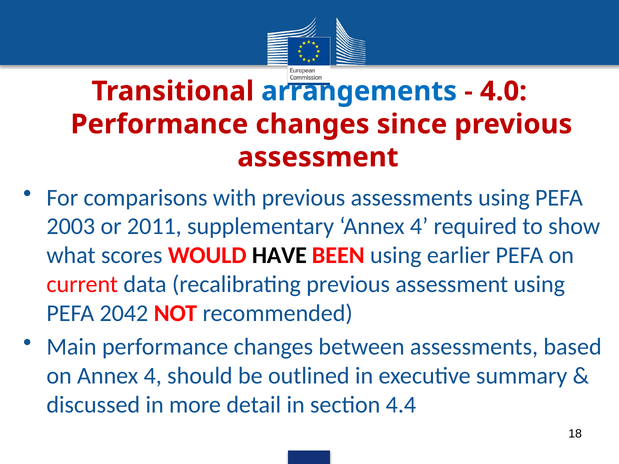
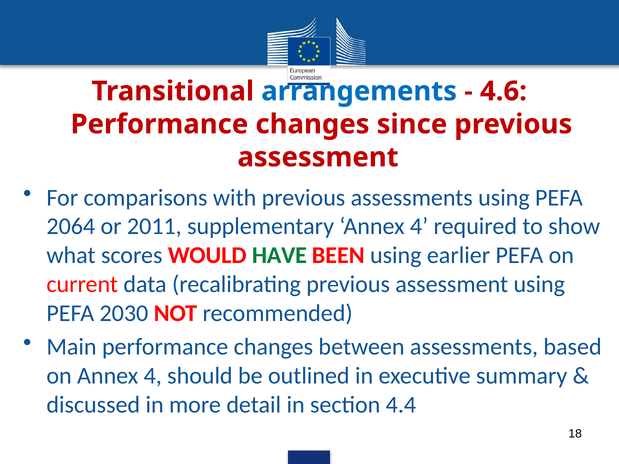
4.0: 4.0 -> 4.6
2003: 2003 -> 2064
HAVE colour: black -> green
2042: 2042 -> 2030
